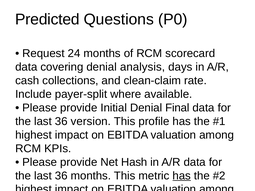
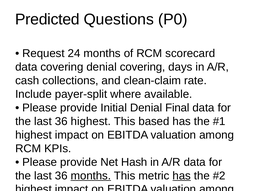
denial analysis: analysis -> covering
36 version: version -> highest
profile: profile -> based
months at (91, 176) underline: none -> present
